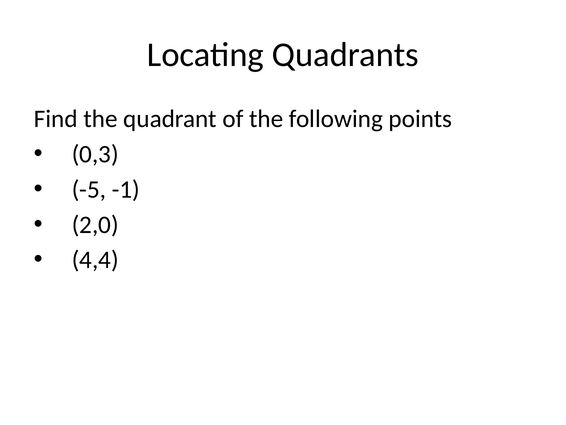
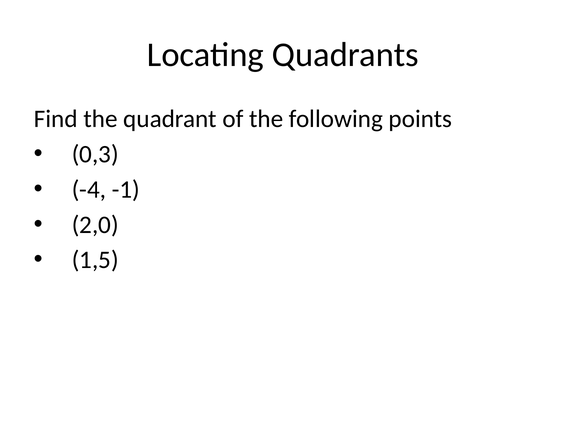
-5: -5 -> -4
4,4: 4,4 -> 1,5
